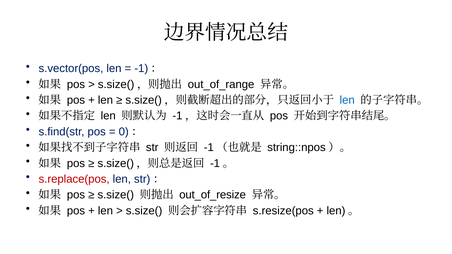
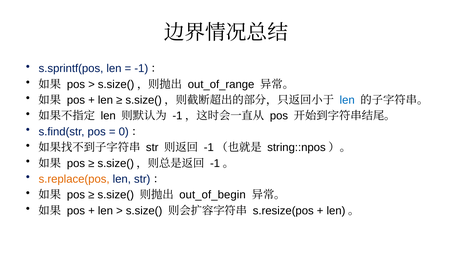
s.vector(pos: s.vector(pos -> s.sprintf(pos
s.replace(pos colour: red -> orange
out_of_resize: out_of_resize -> out_of_begin
